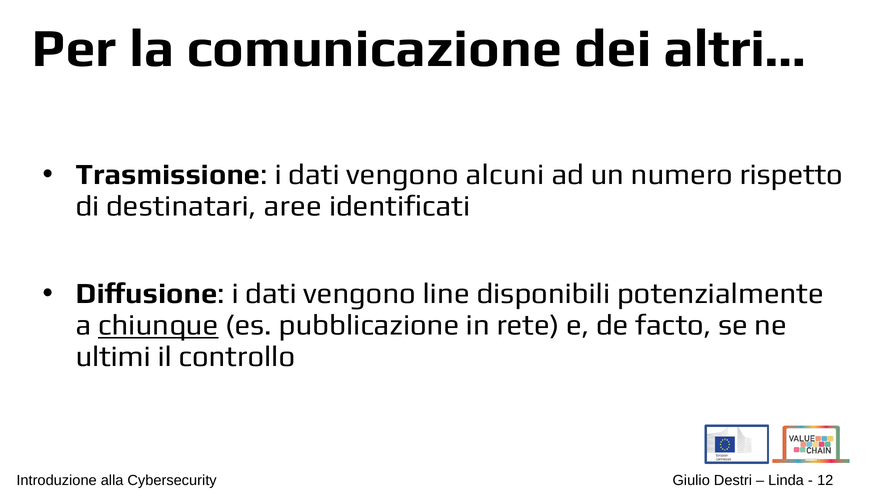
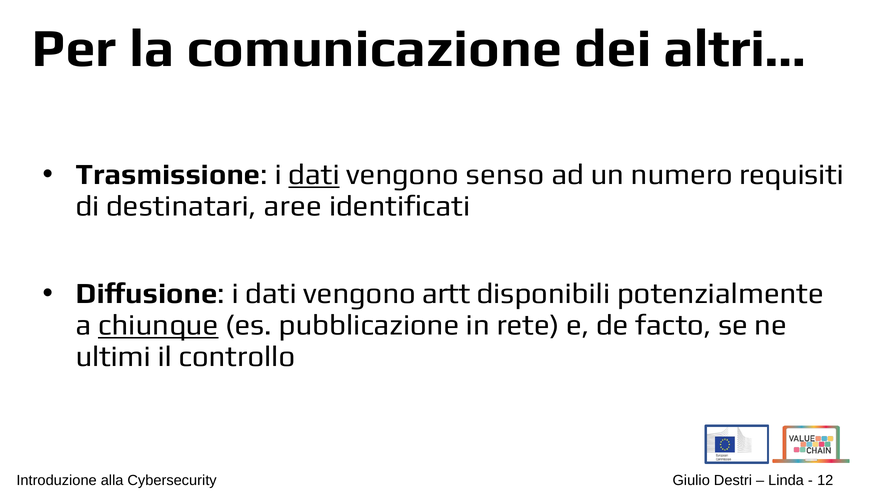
dati at (314, 175) underline: none -> present
alcuni: alcuni -> senso
rispetto: rispetto -> requisiti
line: line -> artt
